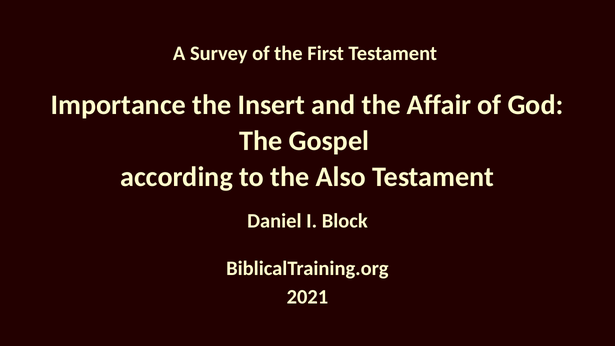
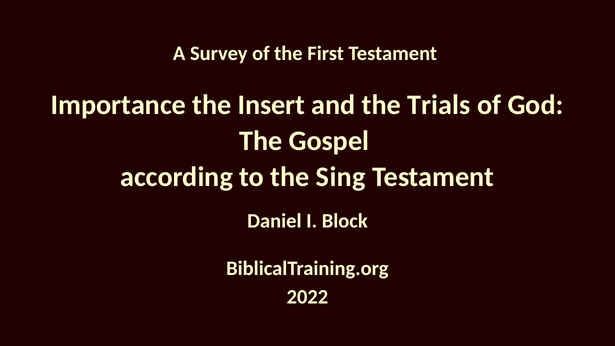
Affair: Affair -> Trials
Also: Also -> Sing
2021: 2021 -> 2022
